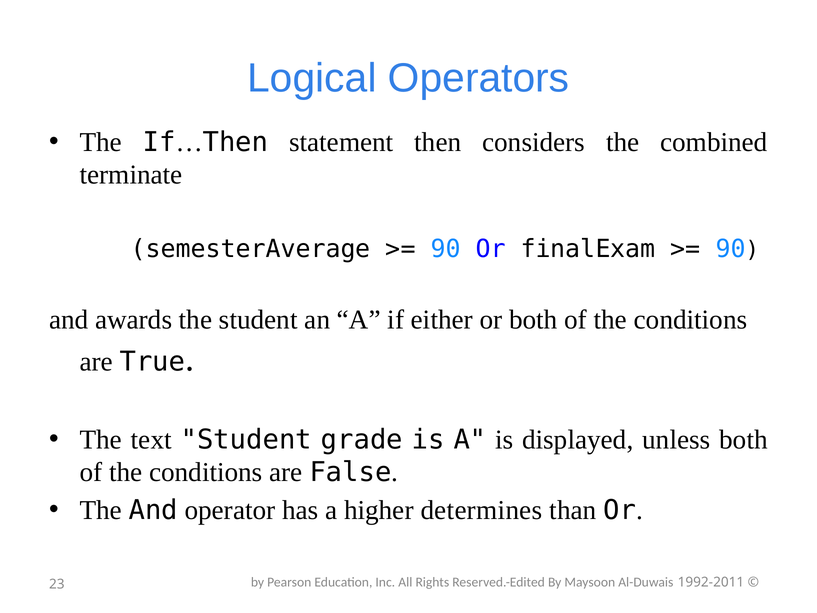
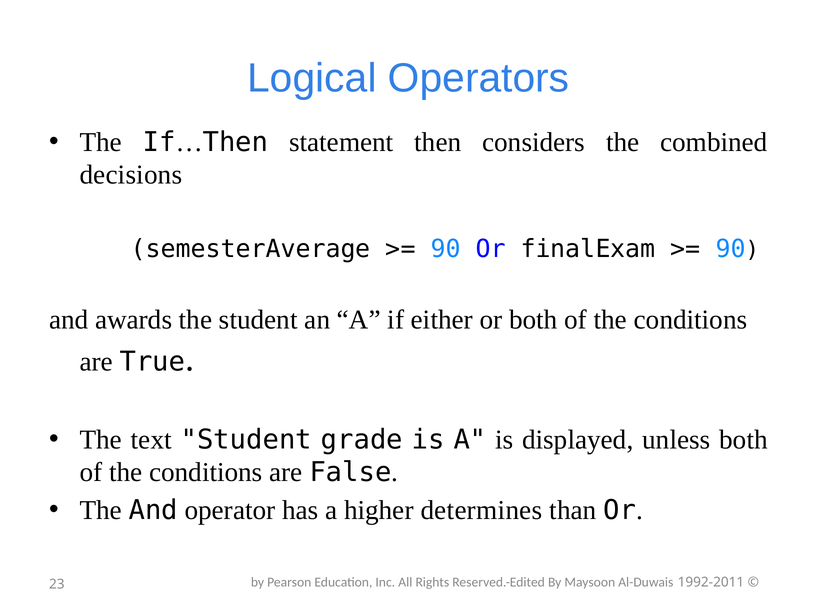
terminate: terminate -> decisions
